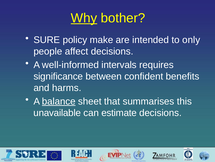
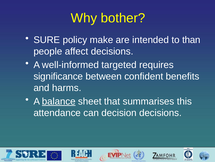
Why underline: present -> none
only: only -> than
intervals: intervals -> targeted
unavailable: unavailable -> attendance
estimate: estimate -> decision
